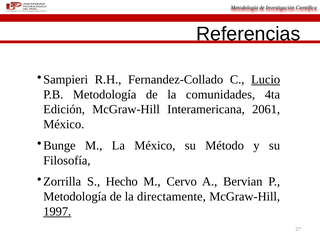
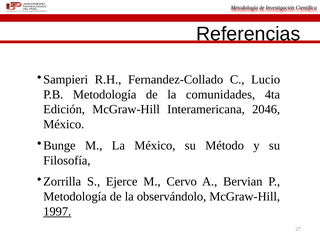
Lucio underline: present -> none
2061: 2061 -> 2046
Hecho: Hecho -> Ejerce
directamente: directamente -> observándolo
